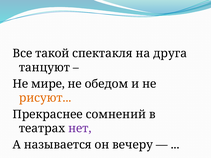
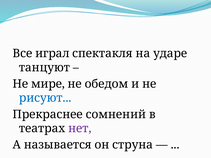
такой: такой -> играл
друга: друга -> ударе
рисуют colour: orange -> blue
вечеру: вечеру -> струна
